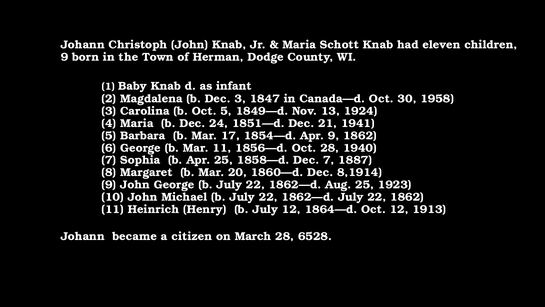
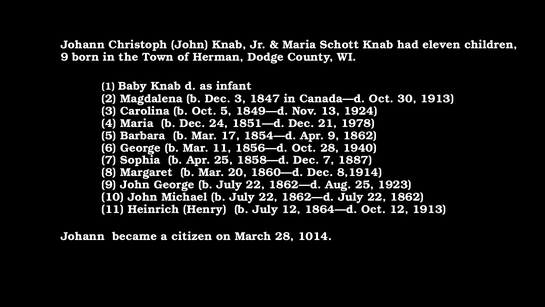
30 1958: 1958 -> 1913
1941: 1941 -> 1978
6528: 6528 -> 1014
